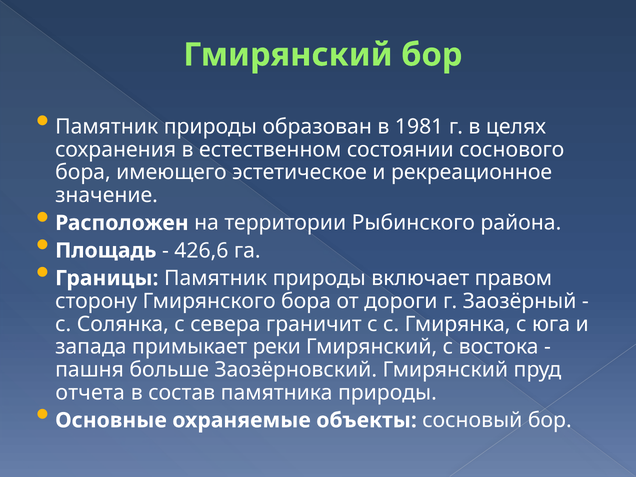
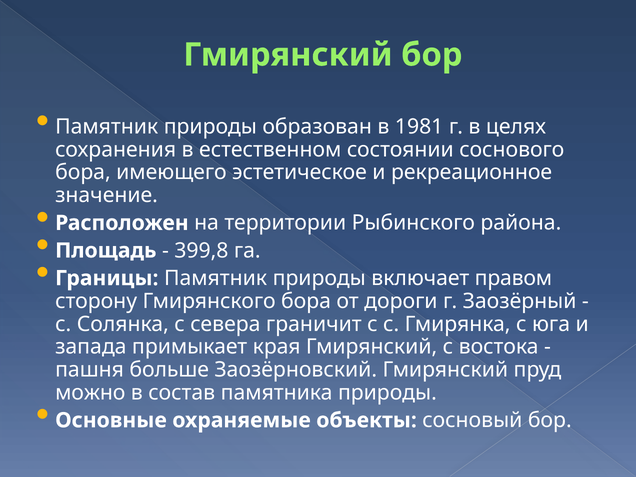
426,6: 426,6 -> 399,8
реки: реки -> края
отчета: отчета -> можно
